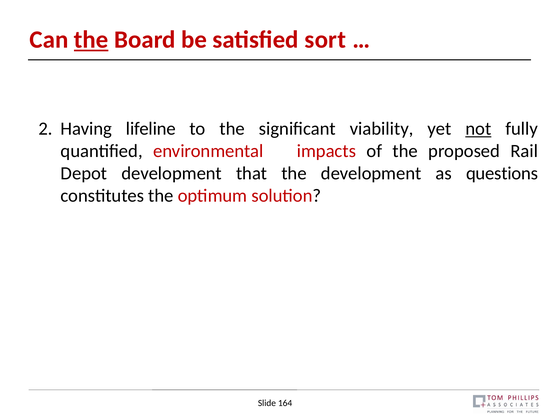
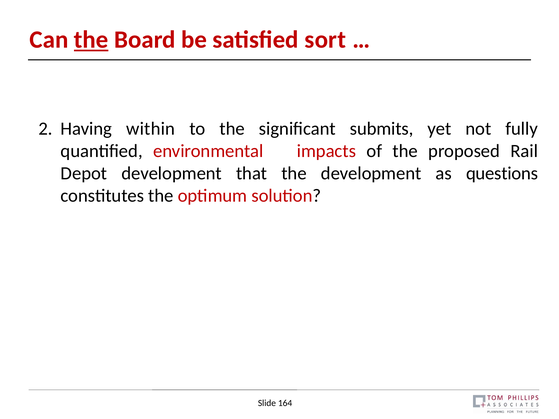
lifeline: lifeline -> within
viability: viability -> submits
not underline: present -> none
